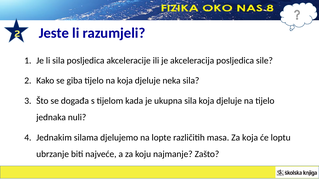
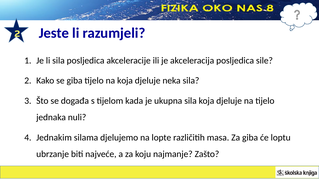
Za koja: koja -> giba
